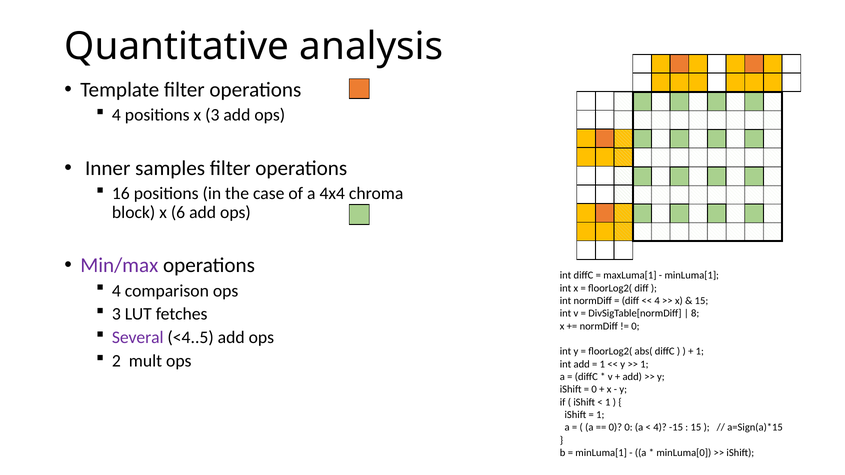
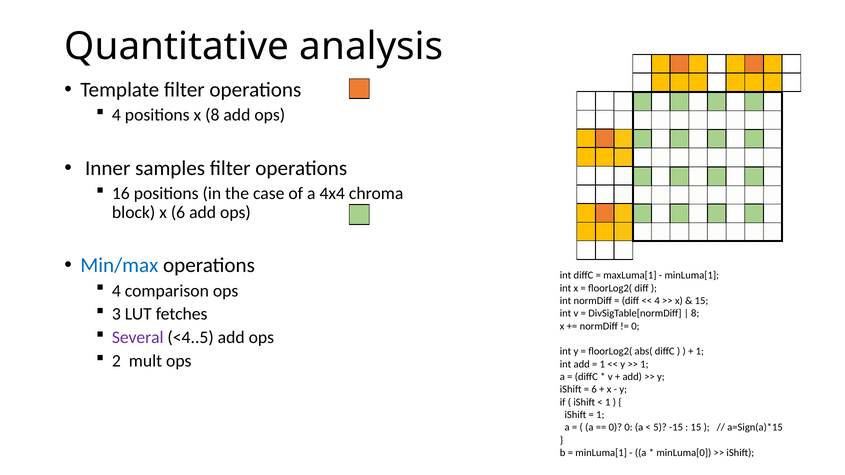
x 3: 3 -> 8
Min/max colour: purple -> blue
0 at (594, 390): 0 -> 6
4 at (660, 428): 4 -> 5
